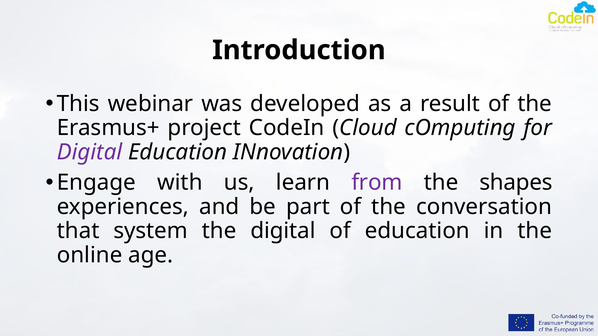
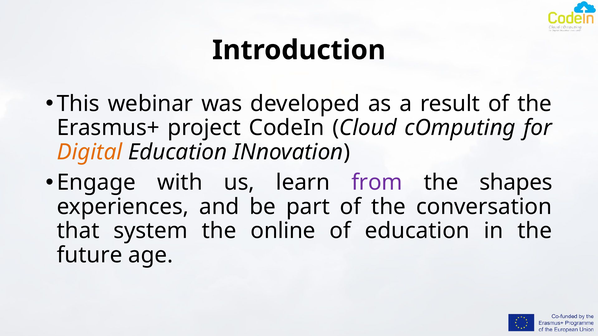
Digital at (90, 152) colour: purple -> orange
the digital: digital -> online
online: online -> future
